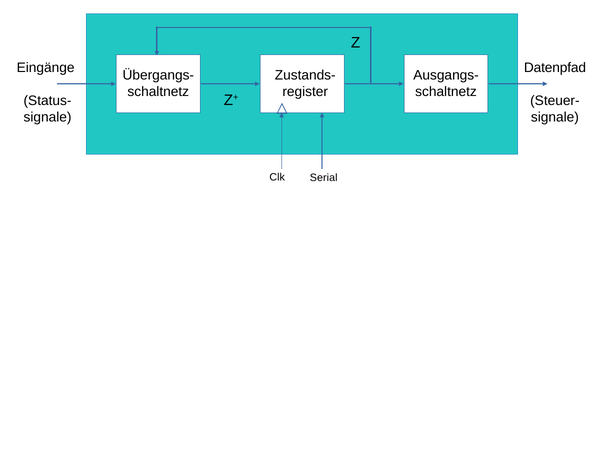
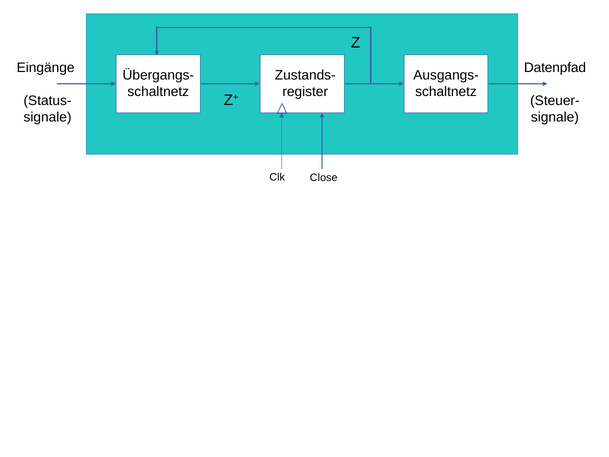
Serial: Serial -> Close
